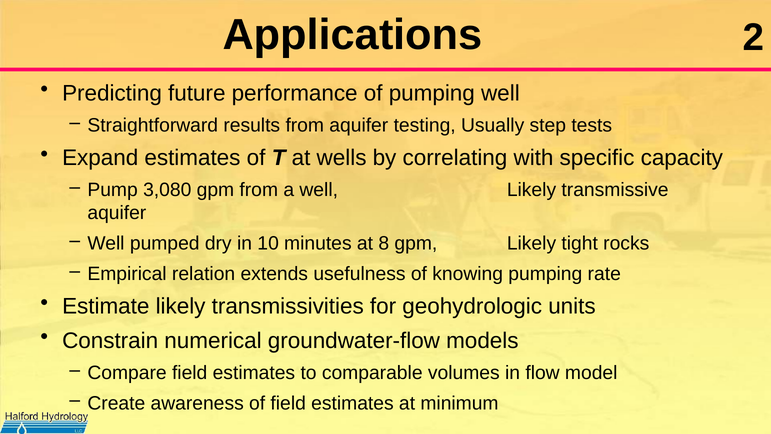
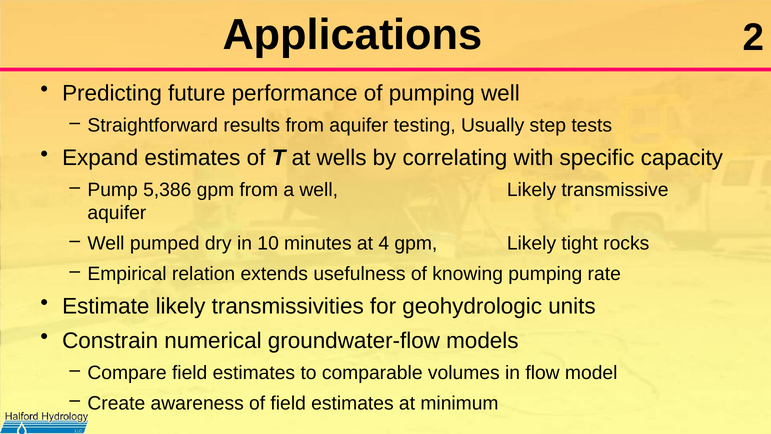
3,080: 3,080 -> 5,386
8: 8 -> 4
